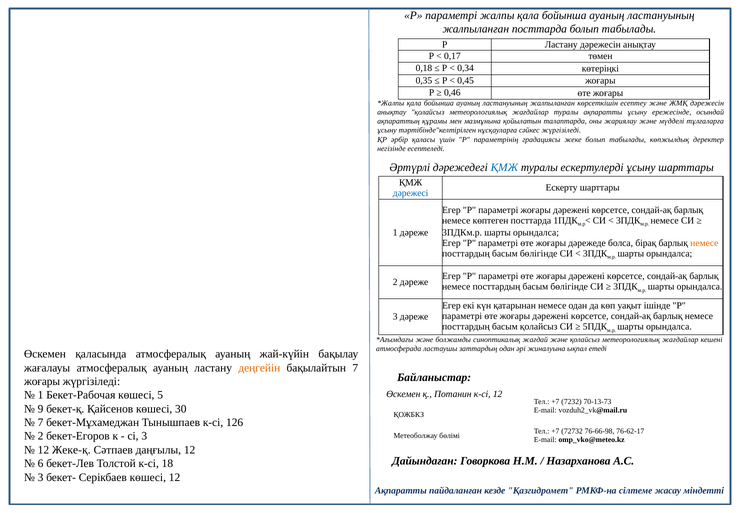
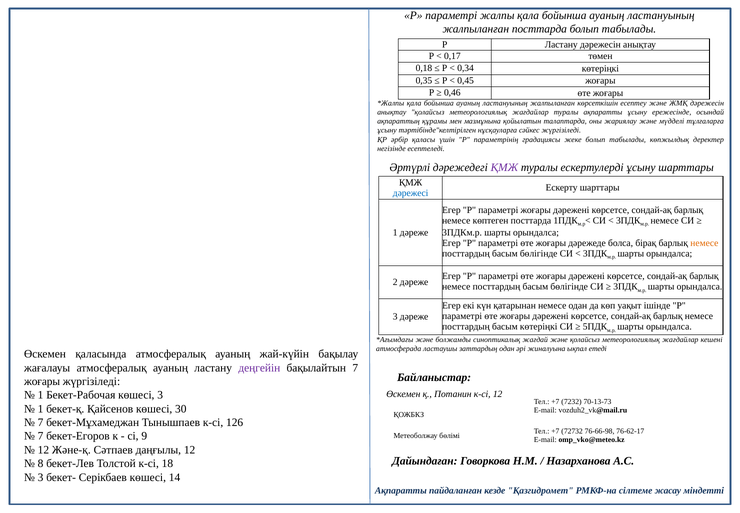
ҚМЖ at (504, 167) colour: blue -> purple
басым қолайсыз: қолайсыз -> көтеріңкі
деңгейін colour: orange -> purple
көшесі 5: 5 -> 3
9 at (41, 408): 9 -> 1
2 at (41, 436): 2 -> 7
сі 3: 3 -> 9
Жеке-қ: Жеке-қ -> Және-қ
6: 6 -> 8
көшесі 12: 12 -> 14
